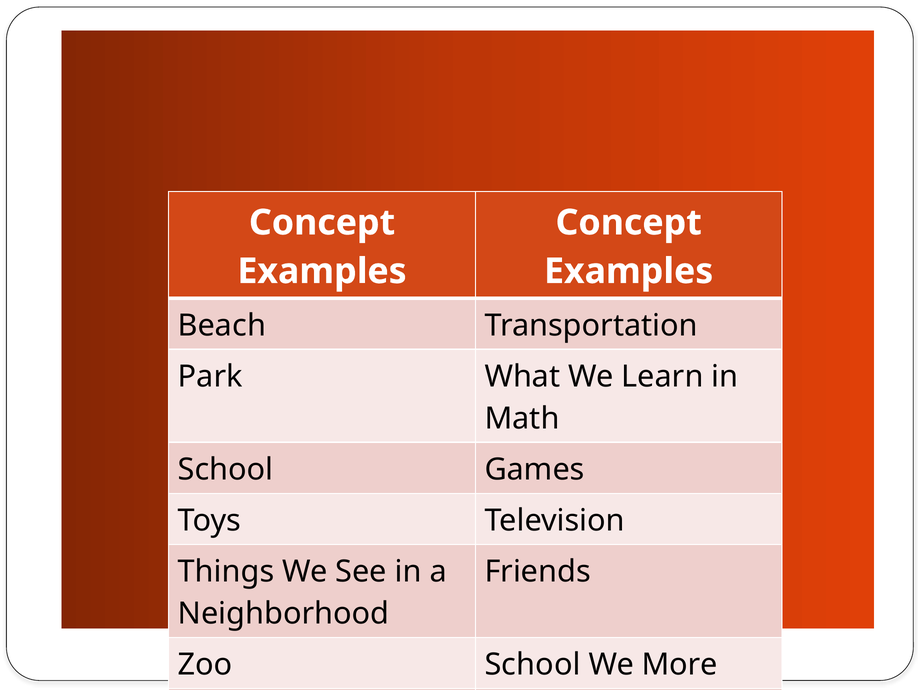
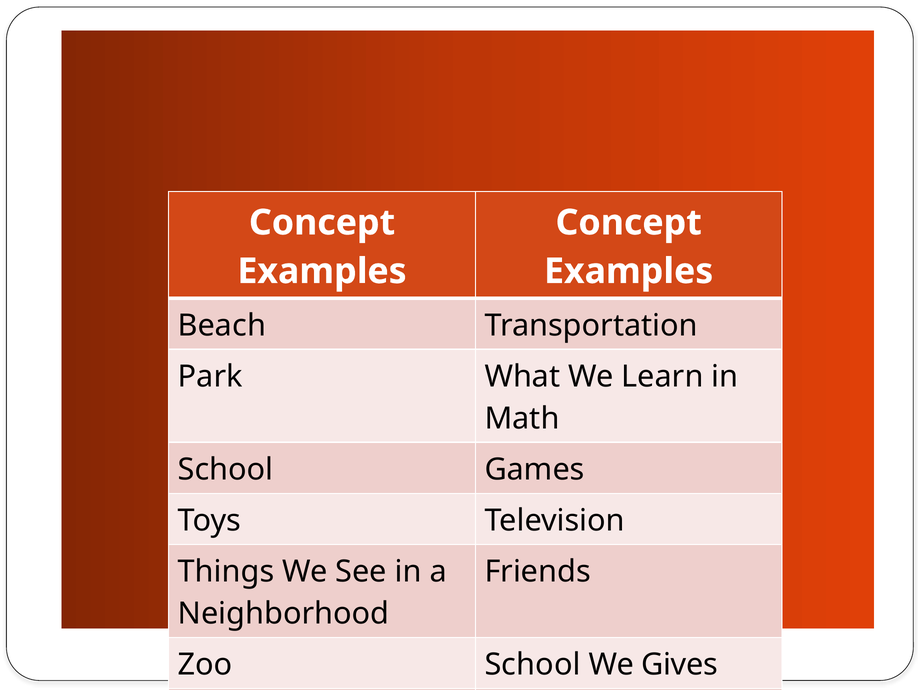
More: More -> Gives
